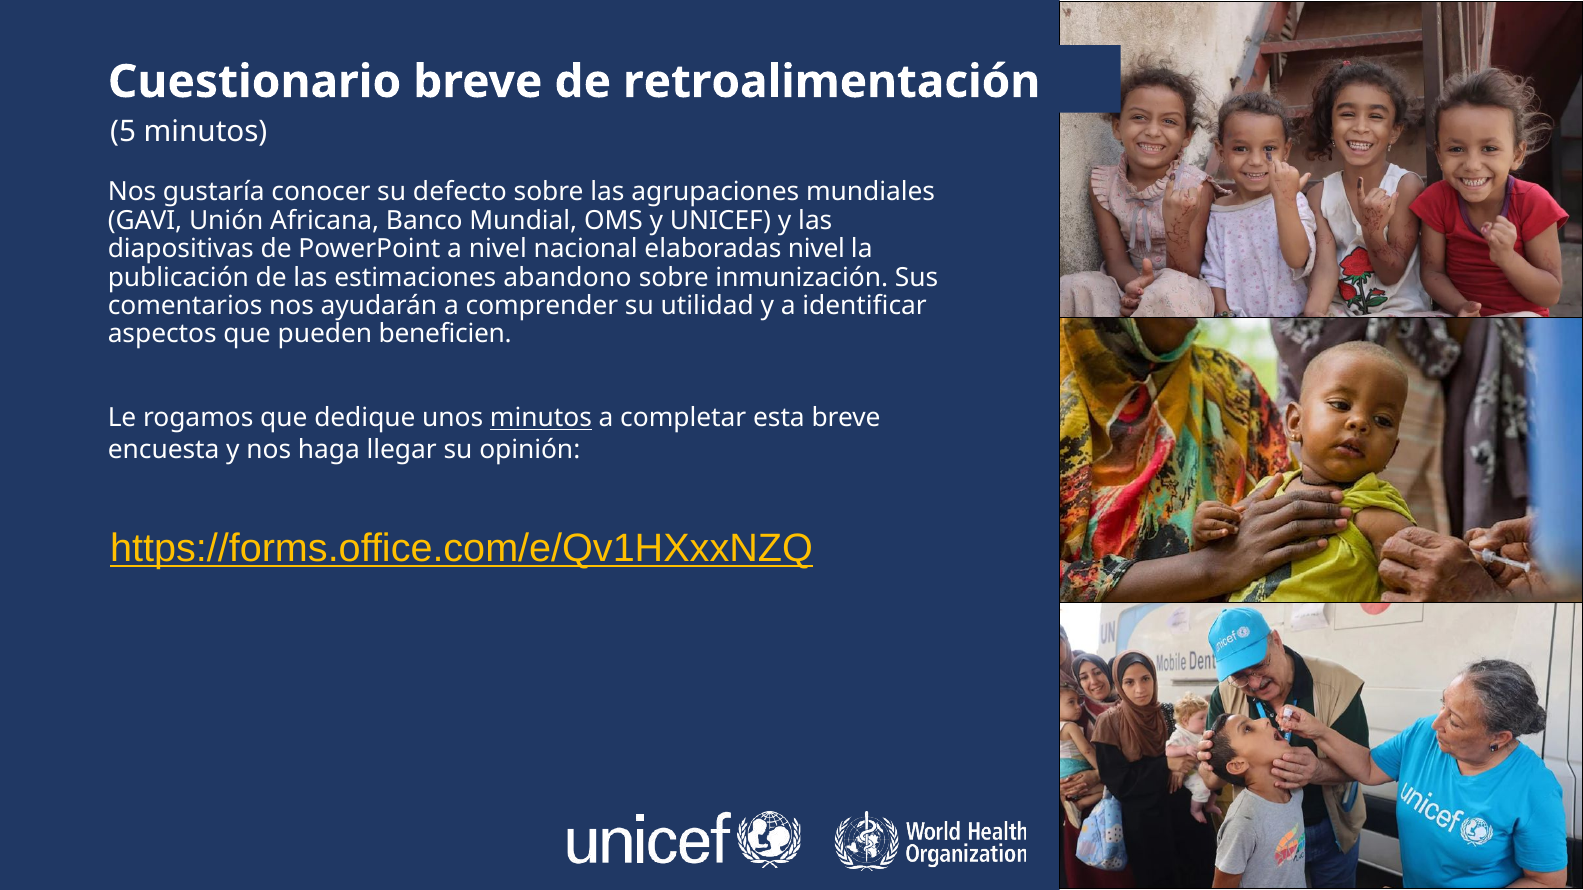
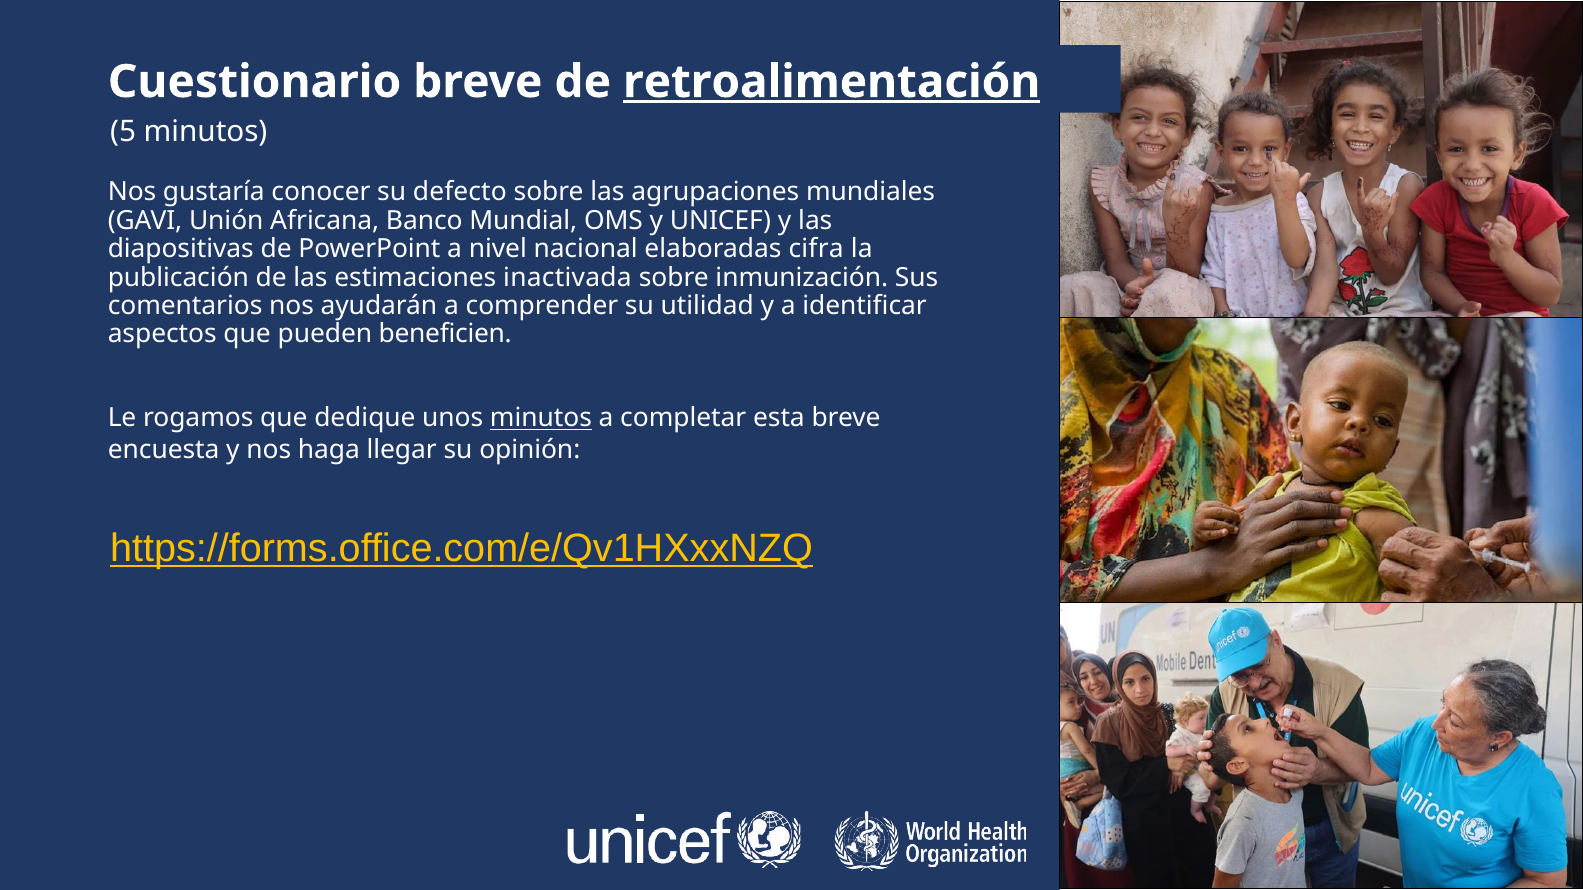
retroalimentación underline: none -> present
elaboradas nivel: nivel -> cifra
abandono: abandono -> inactivada
